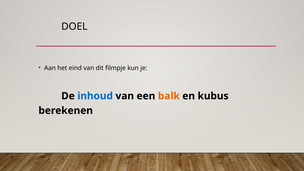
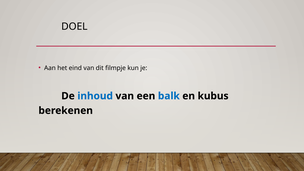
balk colour: orange -> blue
